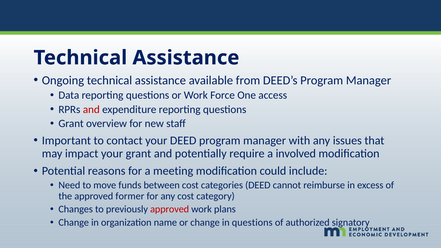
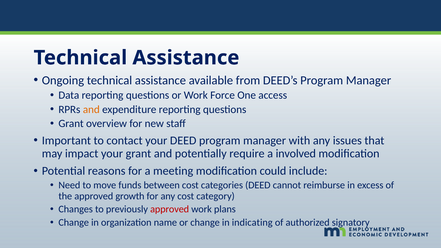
and at (91, 109) colour: red -> orange
former: former -> growth
in questions: questions -> indicating
